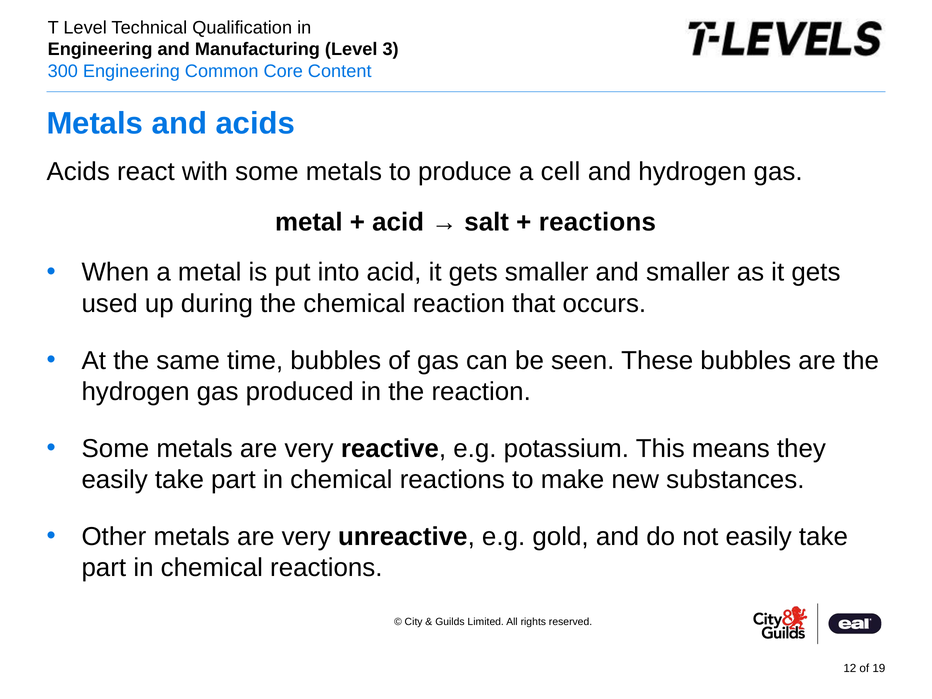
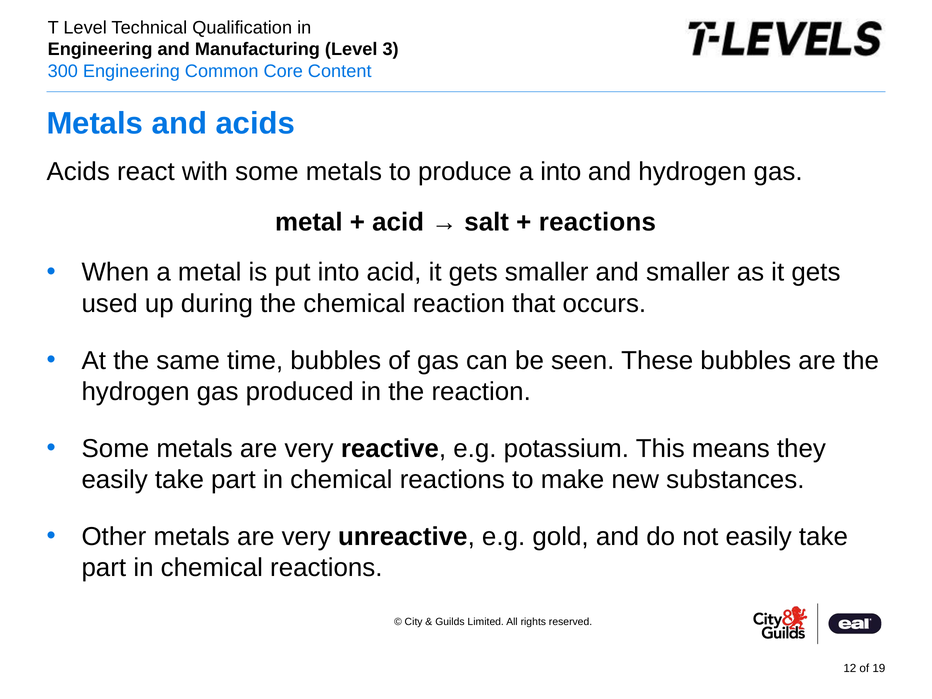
a cell: cell -> into
